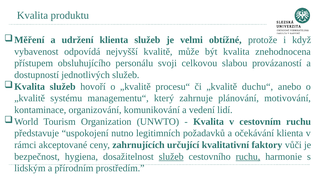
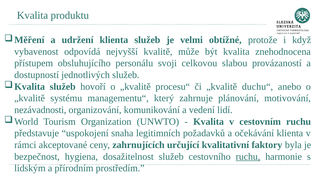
kontaminace: kontaminace -> nezávadnosti
nutno: nutno -> snaha
vůči: vůči -> byla
služeb at (171, 156) underline: present -> none
